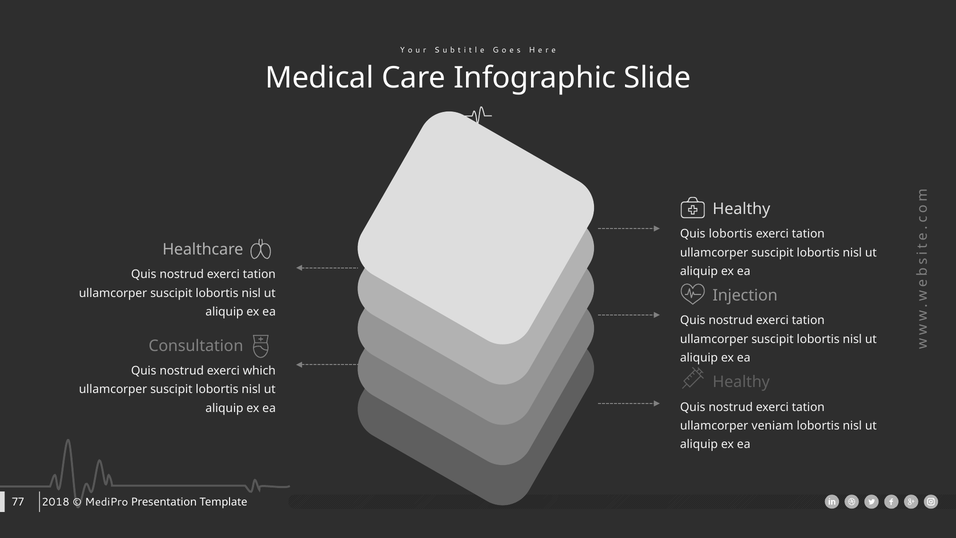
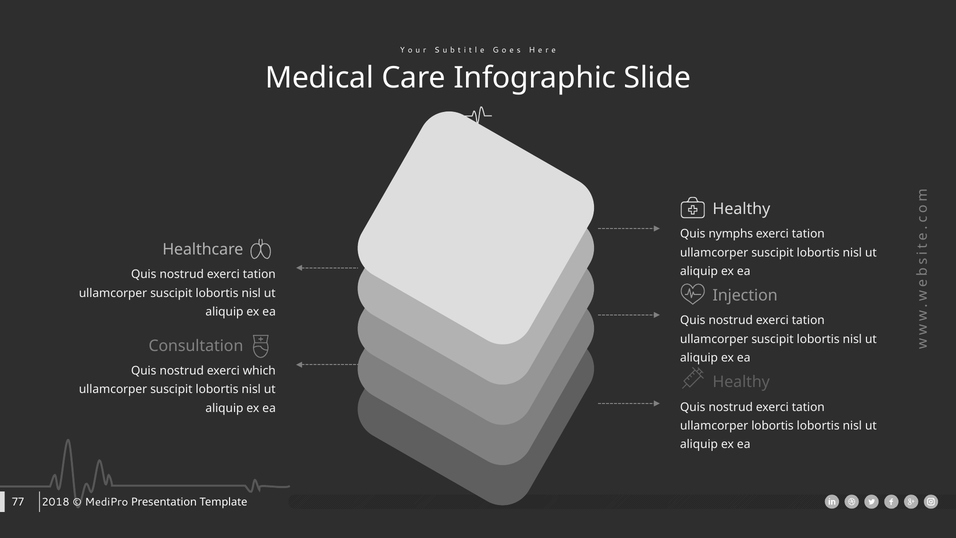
Quis lobortis: lobortis -> nymphs
ullamcorper veniam: veniam -> lobortis
